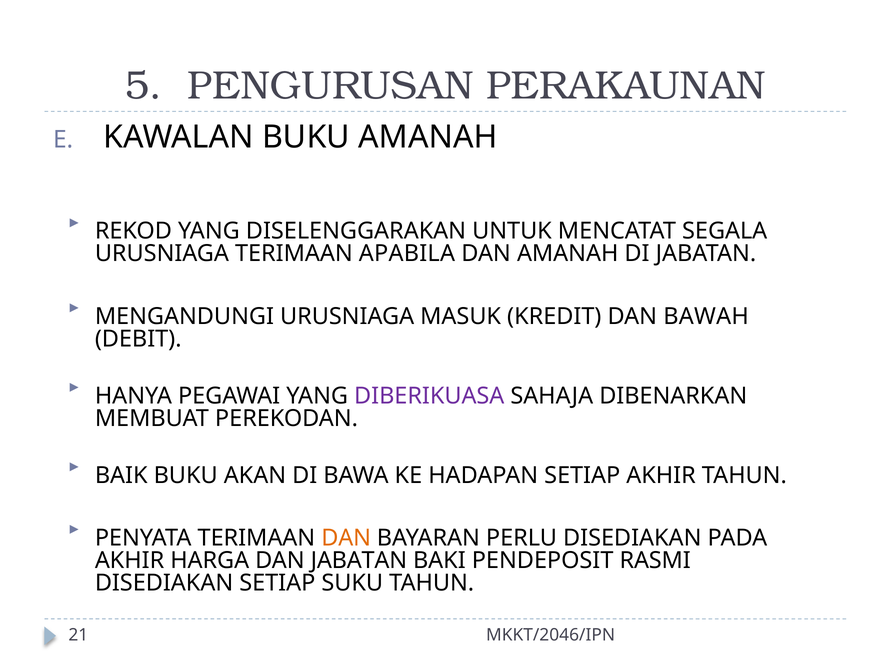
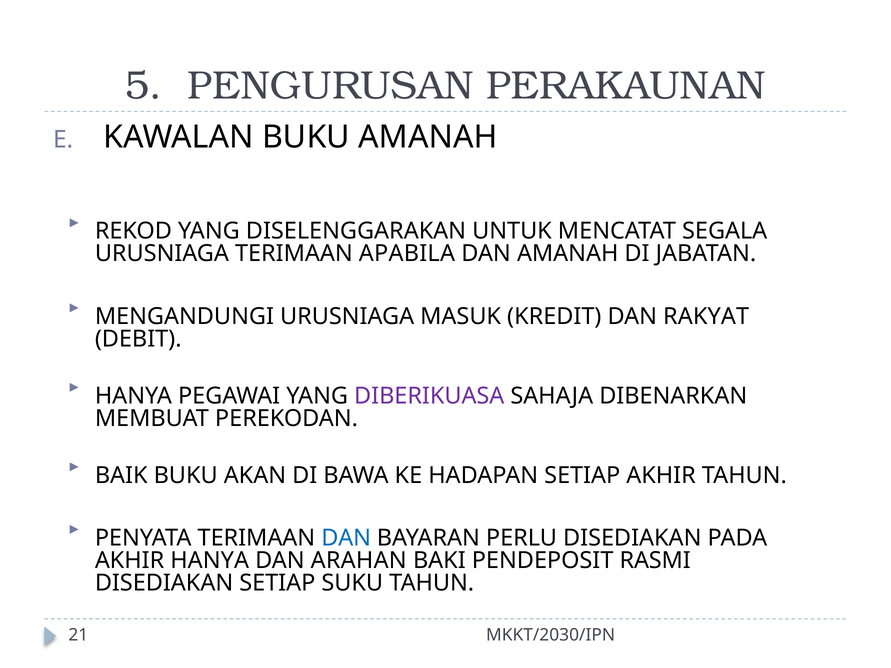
BAWAH: BAWAH -> RAKYAT
DAN at (346, 538) colour: orange -> blue
AKHIR HARGA: HARGA -> HANYA
DAN JABATAN: JABATAN -> ARAHAN
MKKT/2046/IPN: MKKT/2046/IPN -> MKKT/2030/IPN
